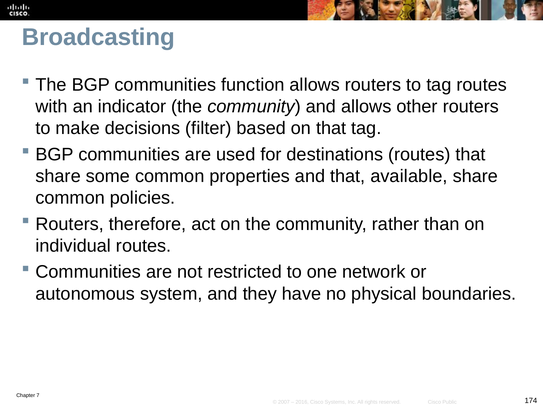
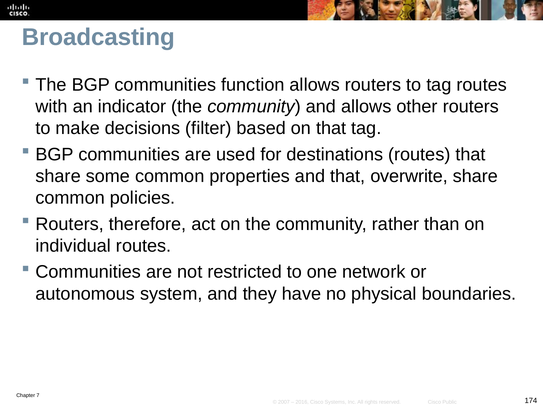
available: available -> overwrite
